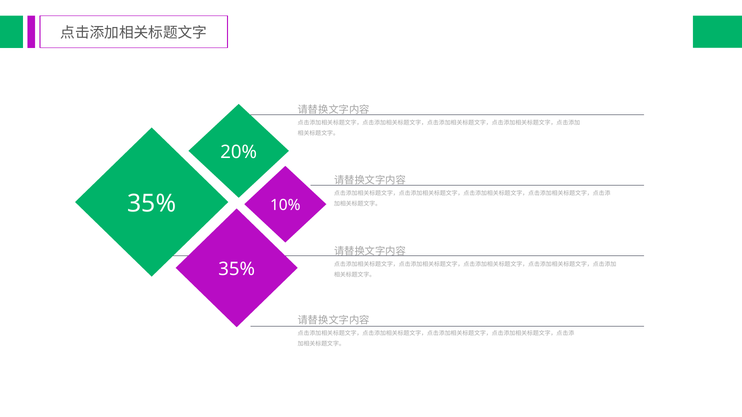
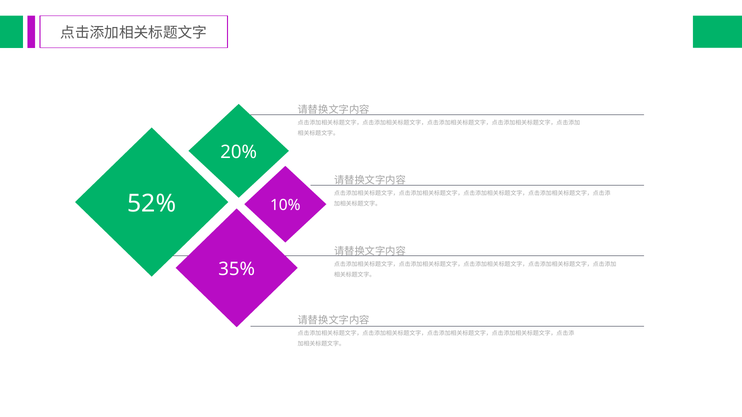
35% at (152, 204): 35% -> 52%
